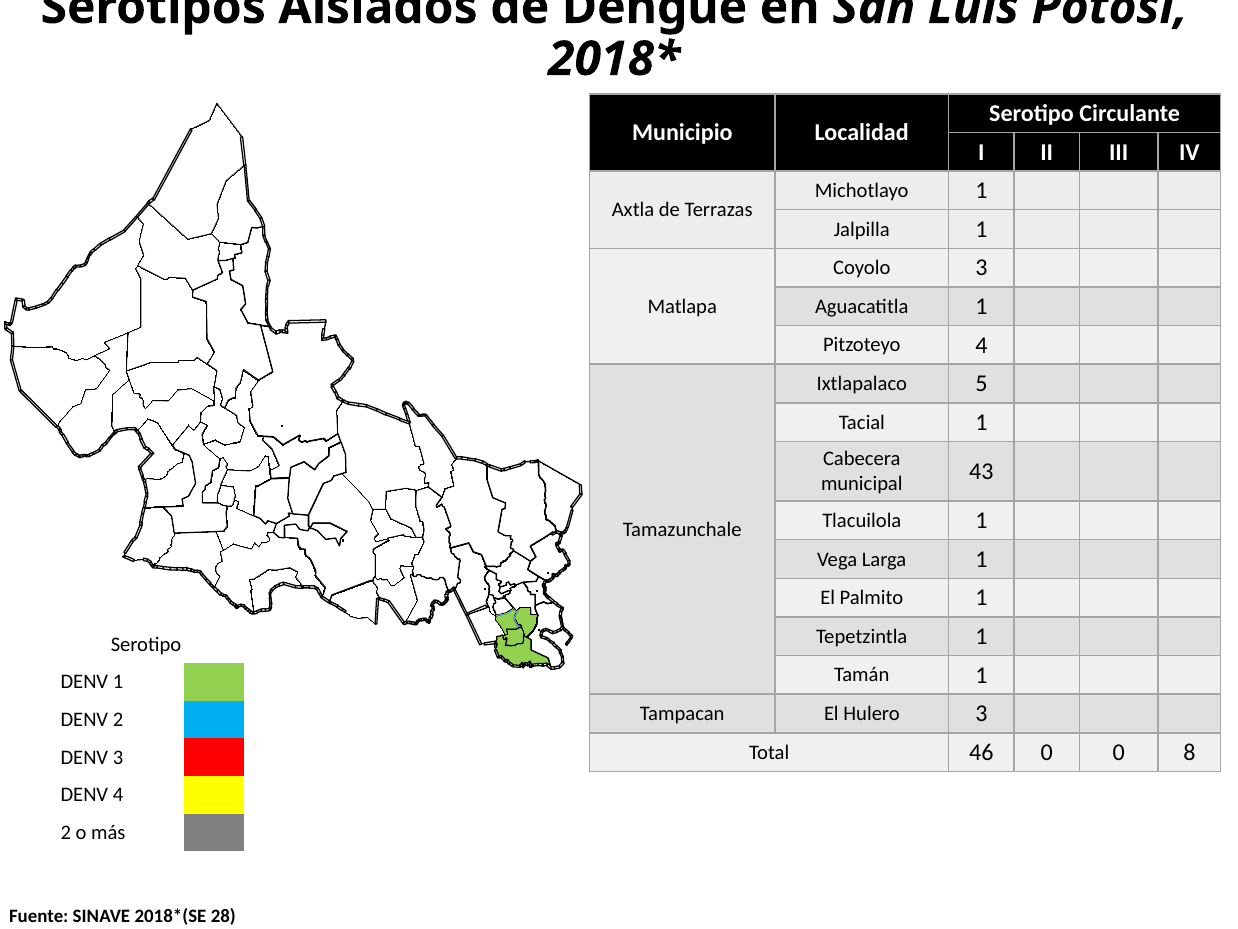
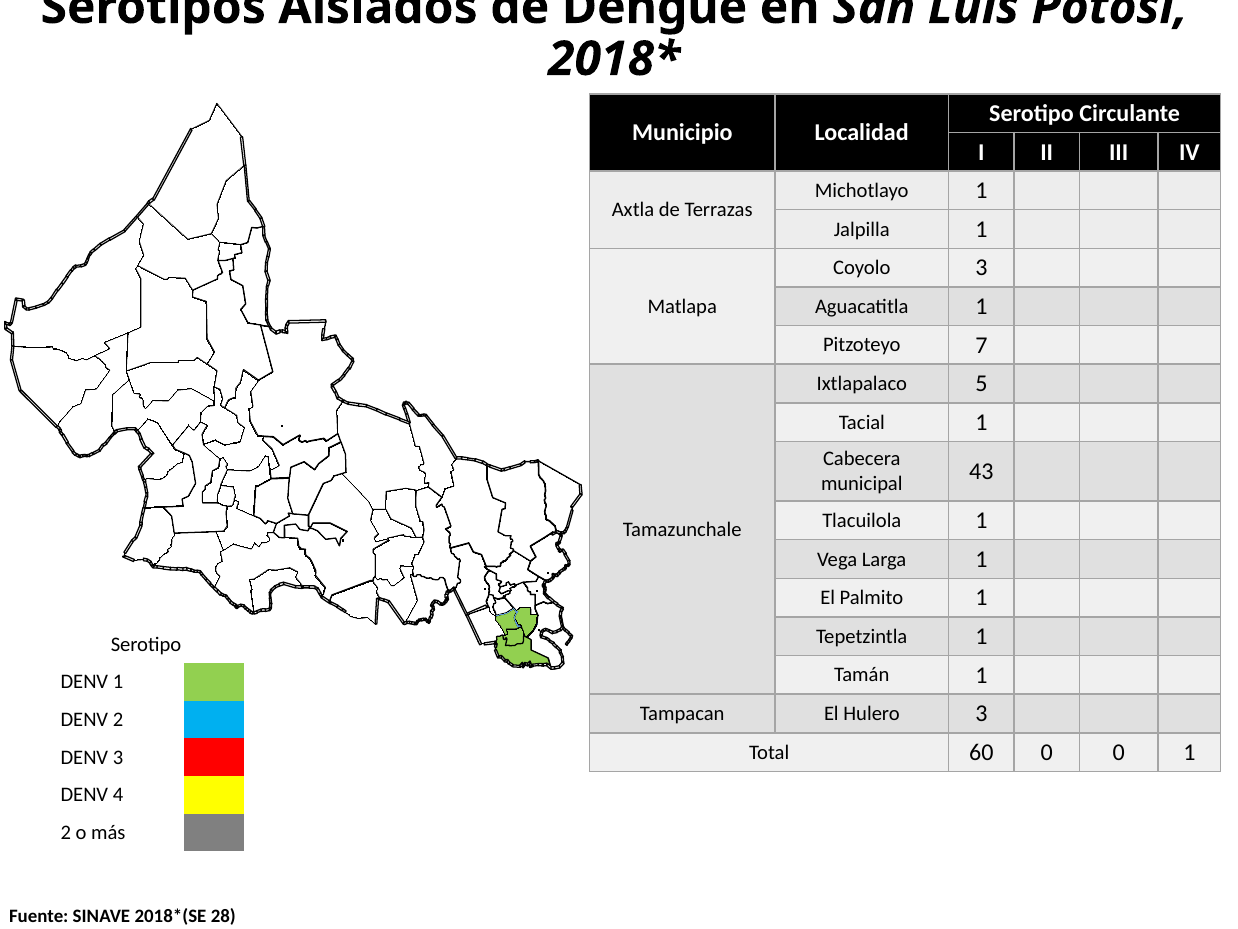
Pitzoteyo 4: 4 -> 7
46: 46 -> 60
0 8: 8 -> 1
